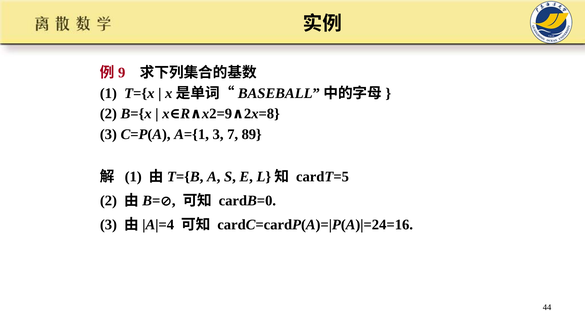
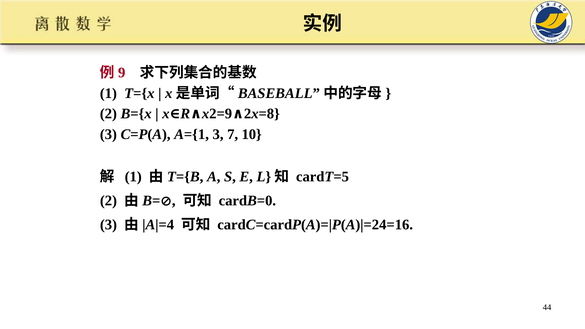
89: 89 -> 10
